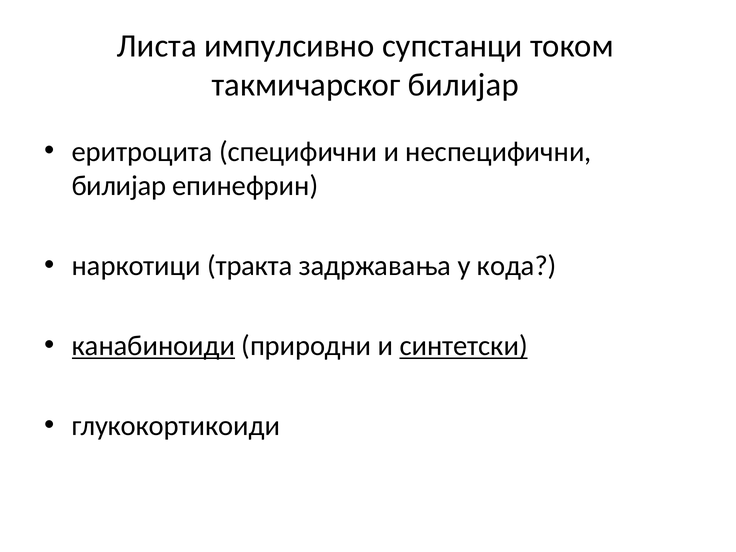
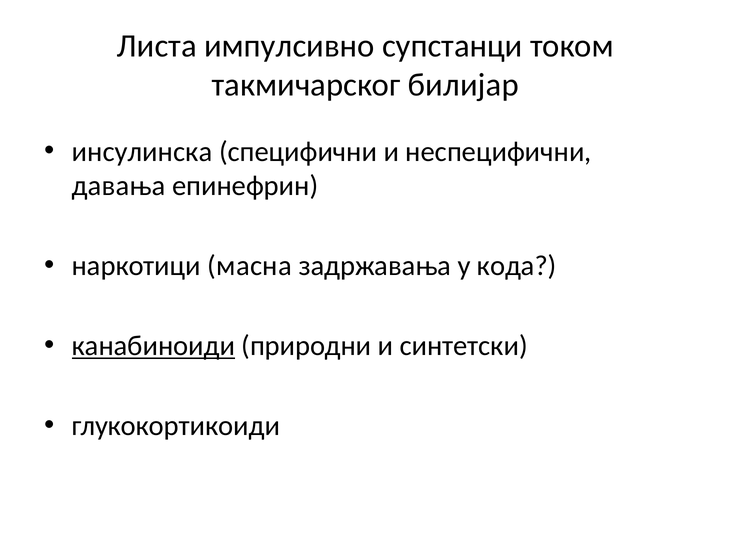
еритроцита: еритроцита -> инсулинска
билијар at (119, 186): билијар -> давања
тракта: тракта -> масна
синтетски underline: present -> none
